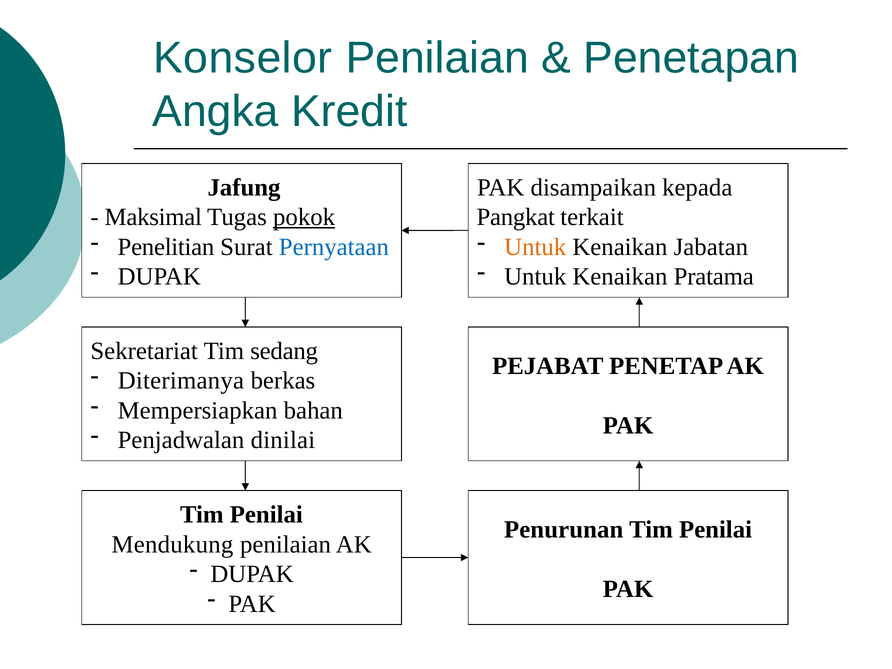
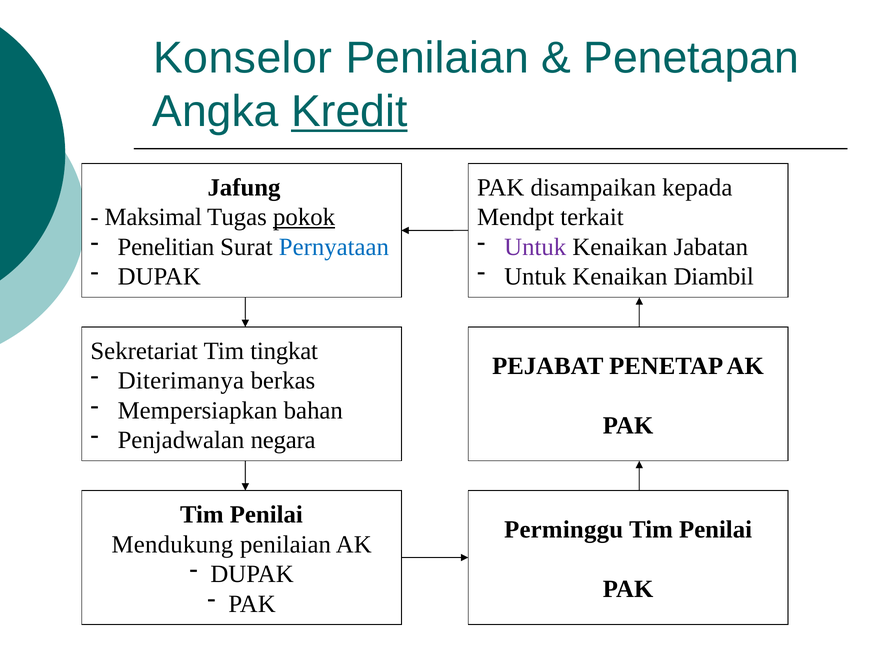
Kredit underline: none -> present
Pangkat: Pangkat -> Mendpt
Untuk at (535, 247) colour: orange -> purple
Pratama: Pratama -> Diambil
sedang: sedang -> tingkat
dinilai: dinilai -> negara
Penurunan: Penurunan -> Perminggu
